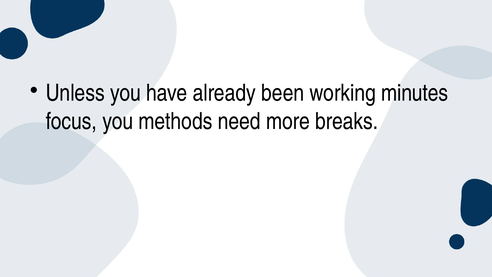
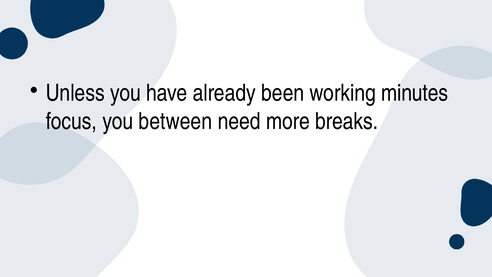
methods: methods -> between
